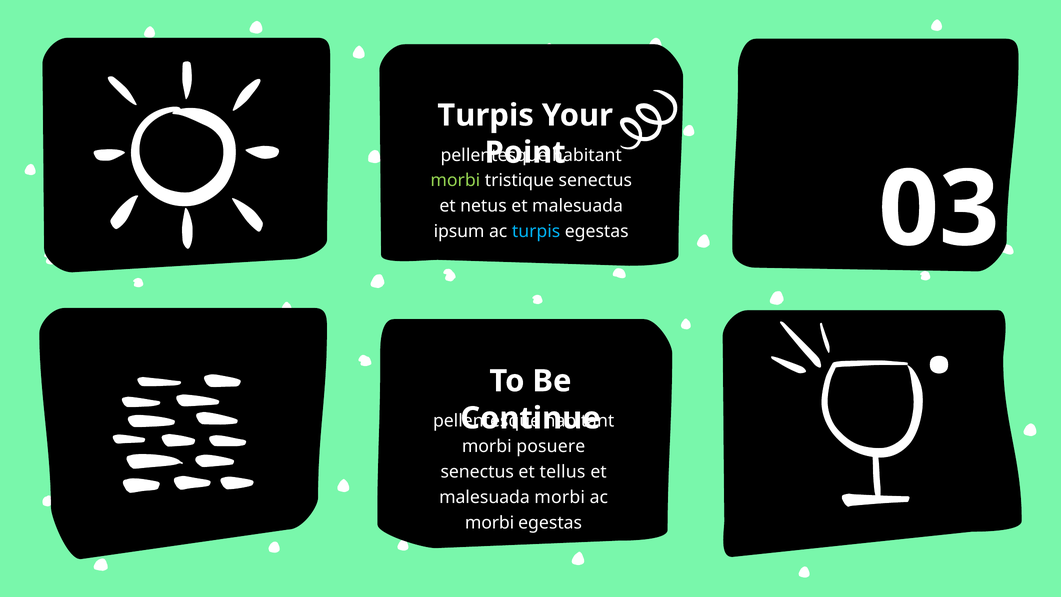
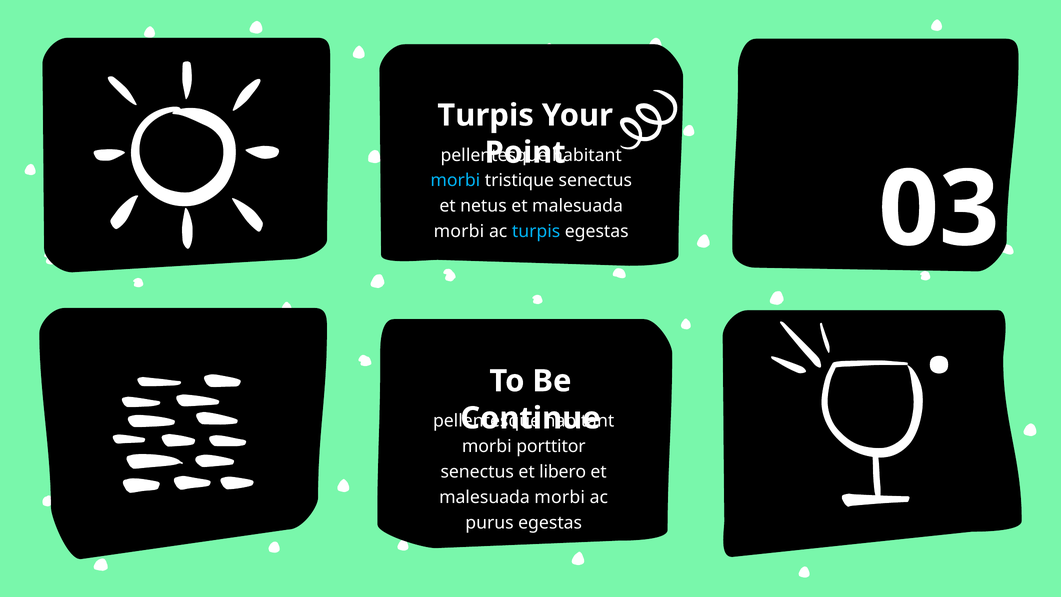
morbi at (455, 181) colour: light green -> light blue
ipsum at (459, 231): ipsum -> morbi
posuere: posuere -> porttitor
tellus: tellus -> libero
morbi at (490, 523): morbi -> purus
